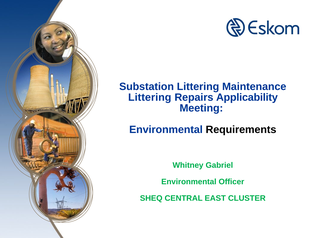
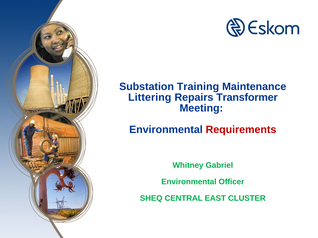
Substation Littering: Littering -> Training
Applicability: Applicability -> Transformer
Requirements colour: black -> red
